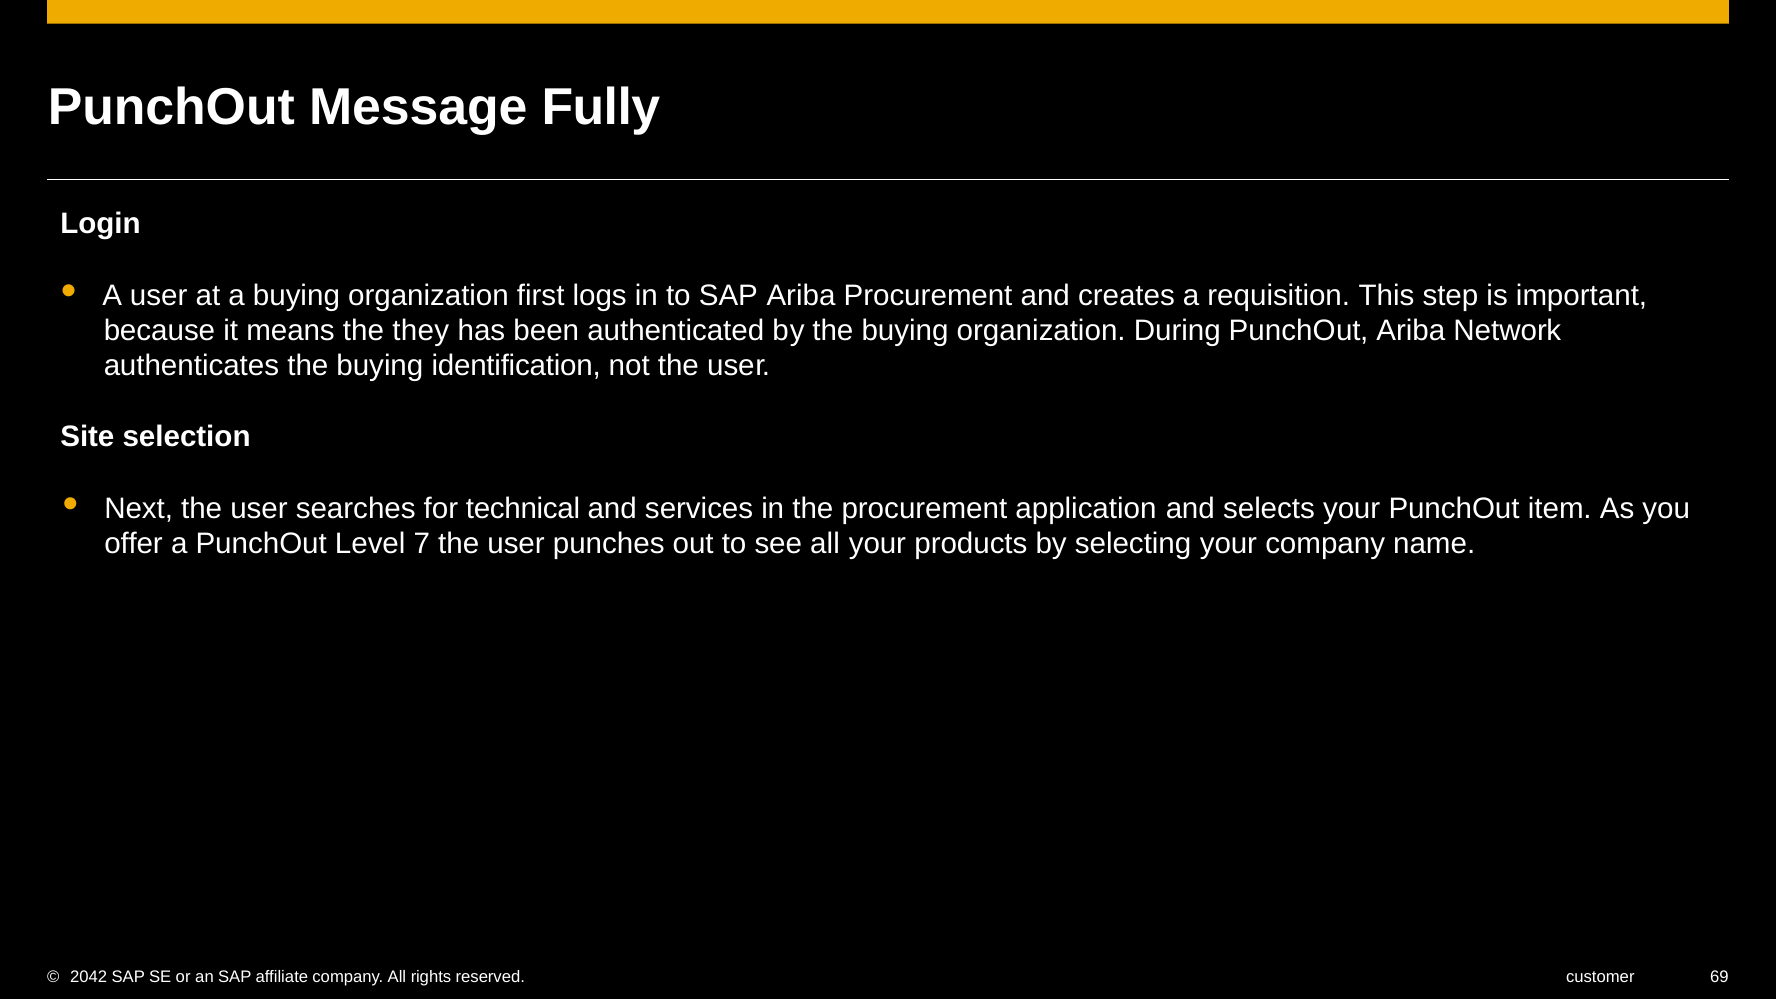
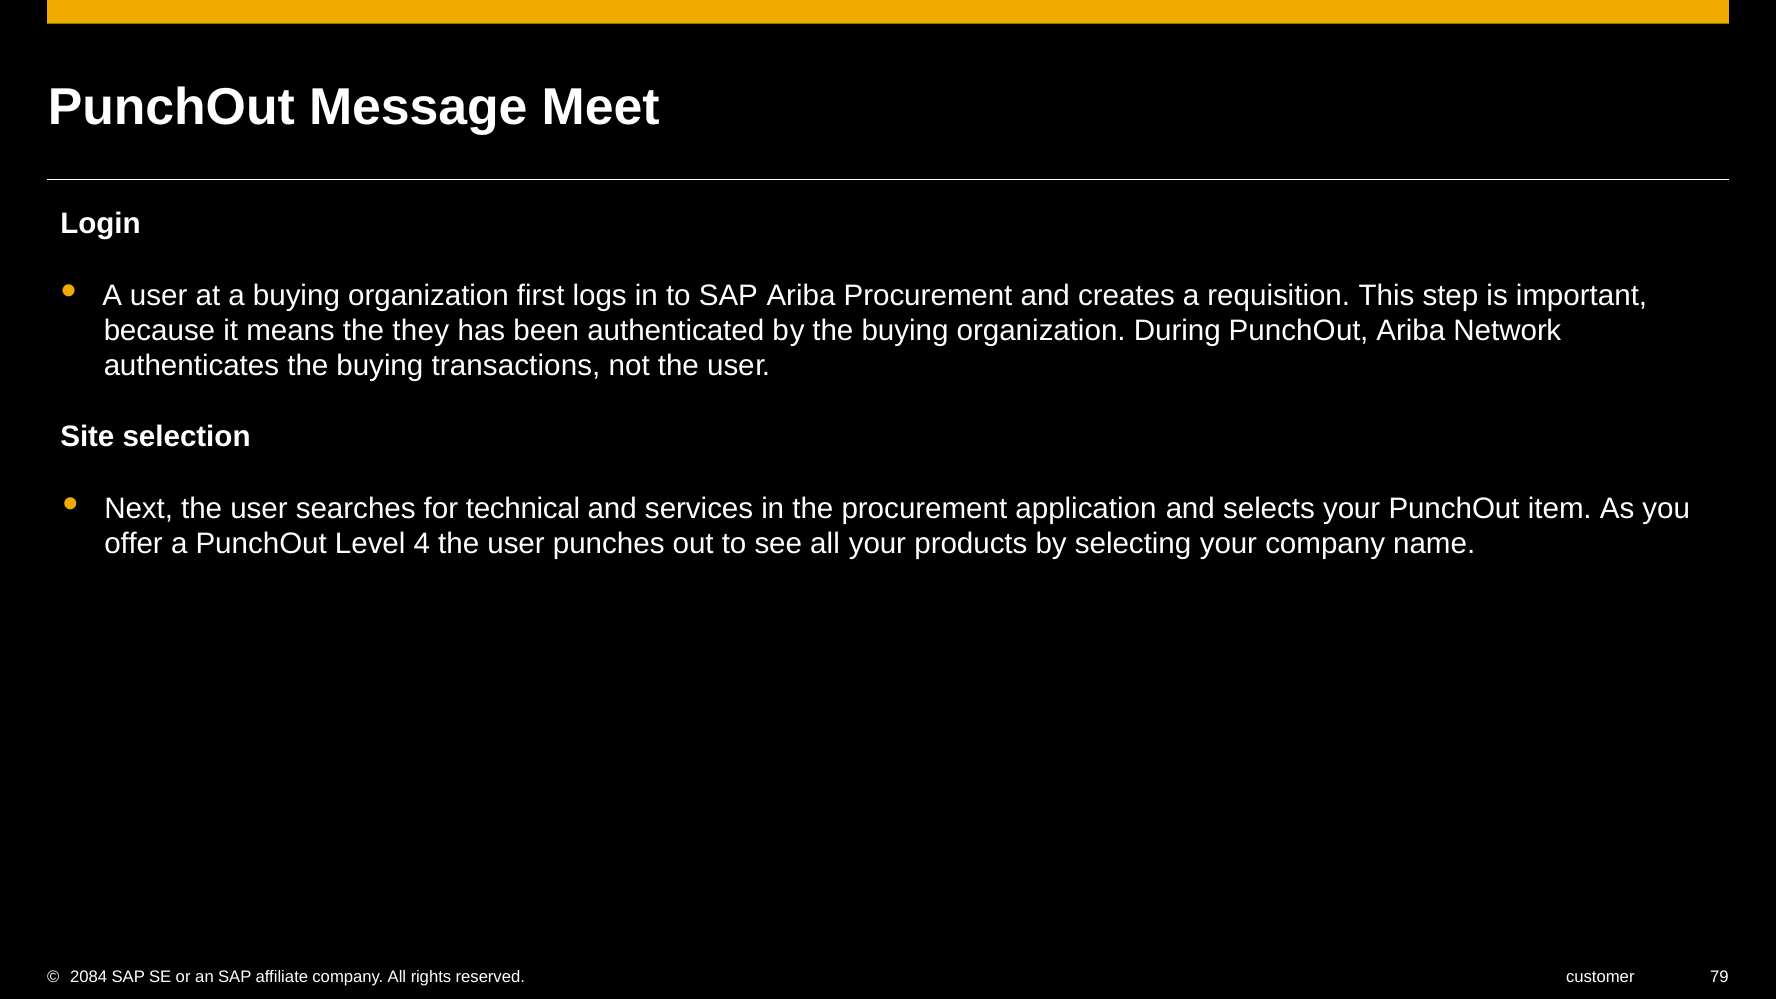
Fully: Fully -> Meet
identification: identification -> transactions
7: 7 -> 4
2042: 2042 -> 2084
69: 69 -> 79
